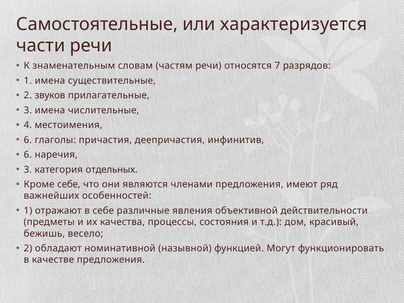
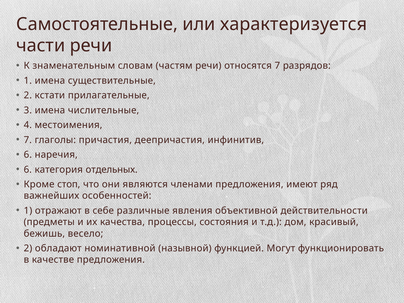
звуков: звуков -> кстати
6 at (28, 140): 6 -> 7
3 at (28, 170): 3 -> 6
Кроме себе: себе -> стоп
